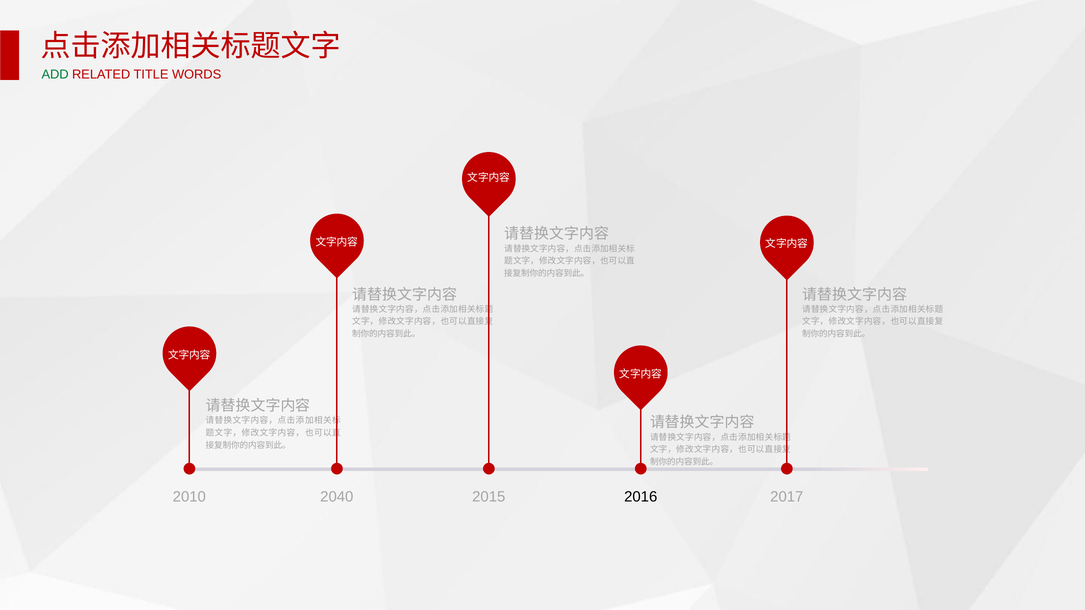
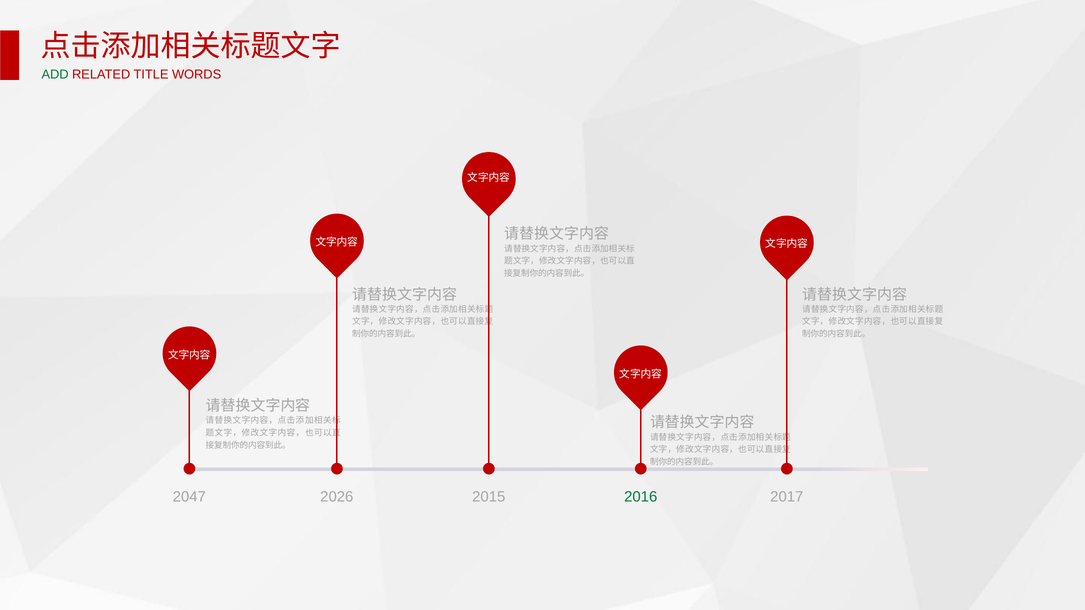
2010: 2010 -> 2047
2040: 2040 -> 2026
2016 colour: black -> green
